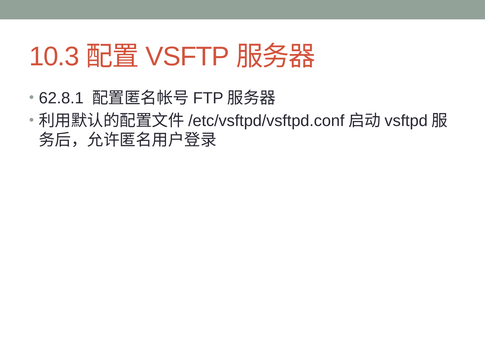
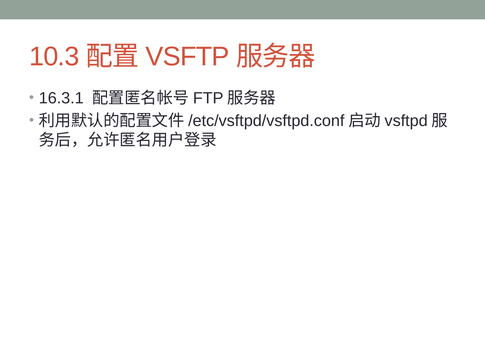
62.8.1: 62.8.1 -> 16.3.1
